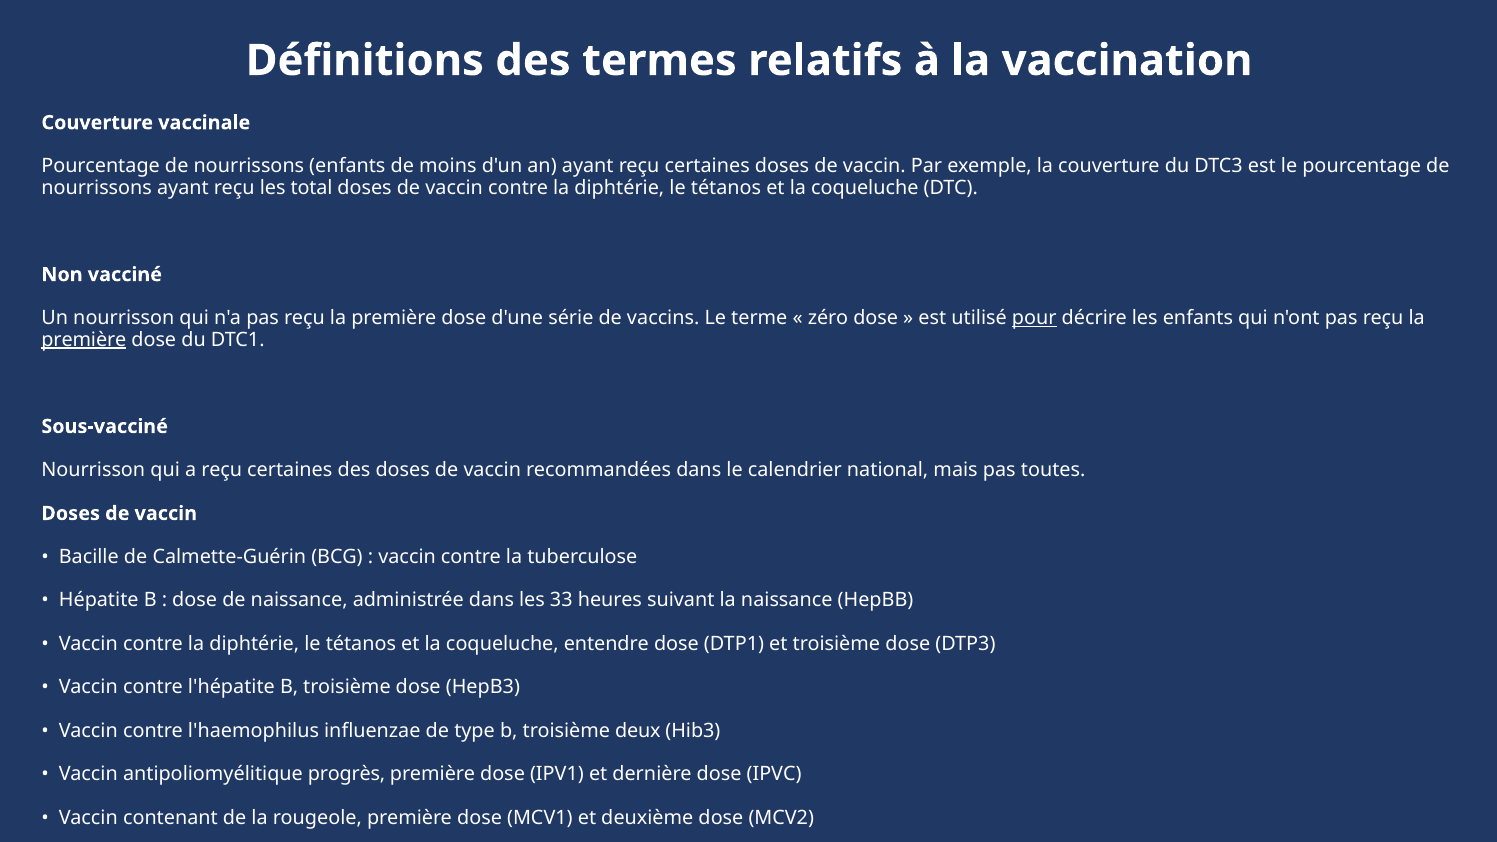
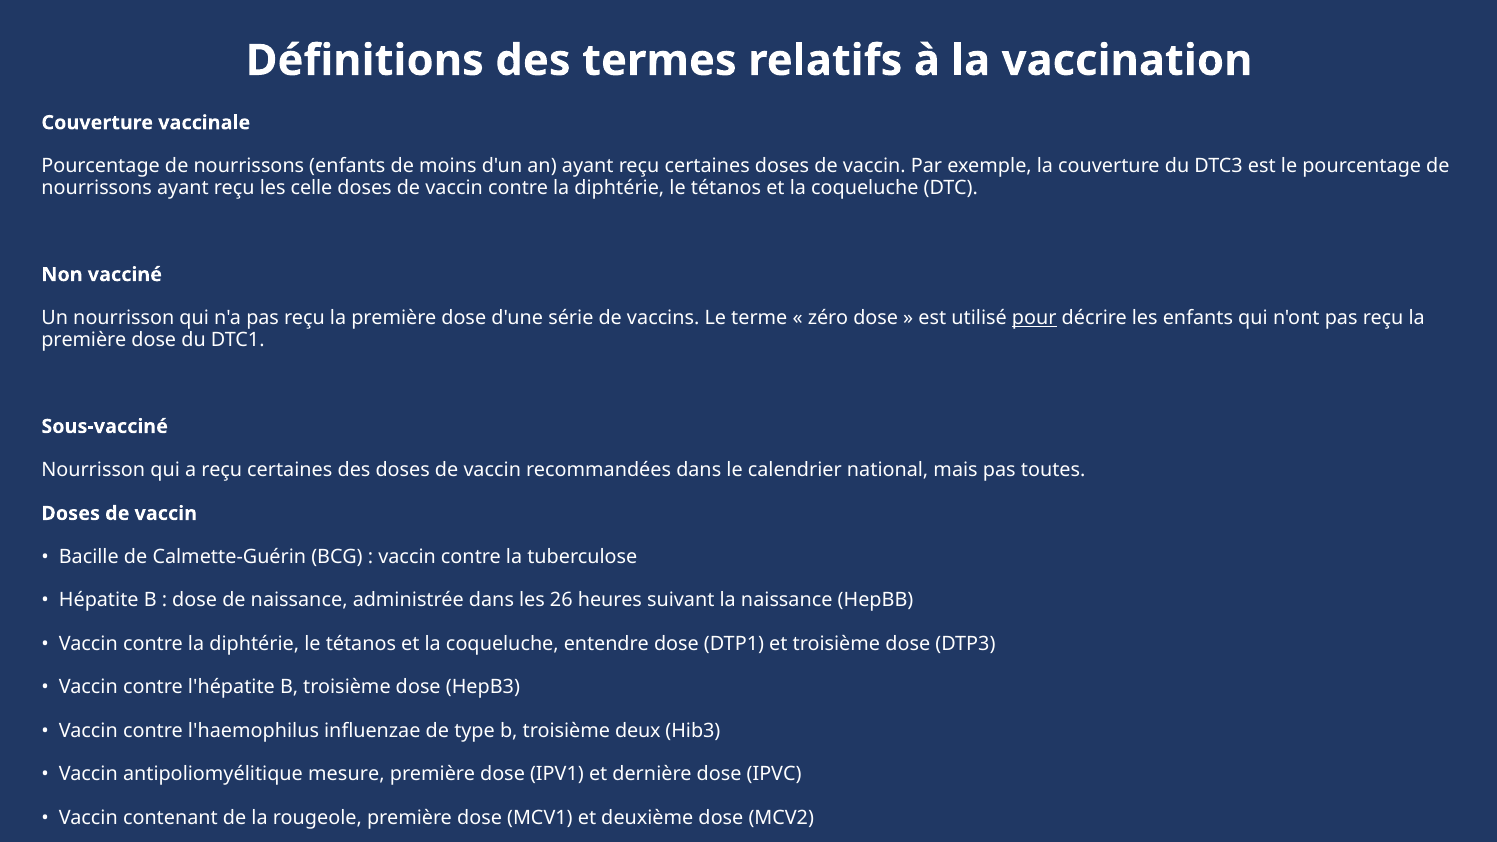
total: total -> celle
première at (84, 340) underline: present -> none
33: 33 -> 26
progrès: progrès -> mesure
